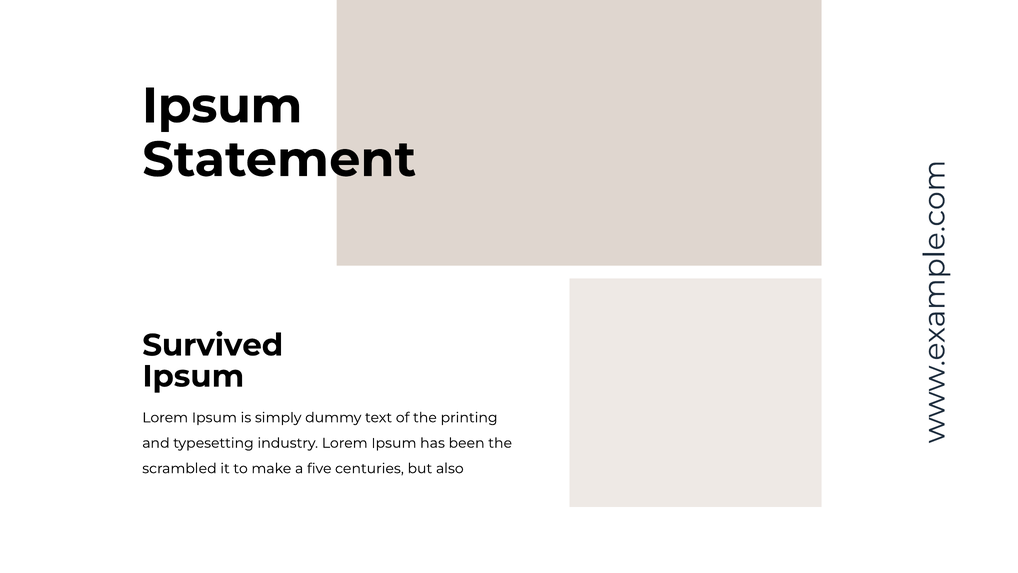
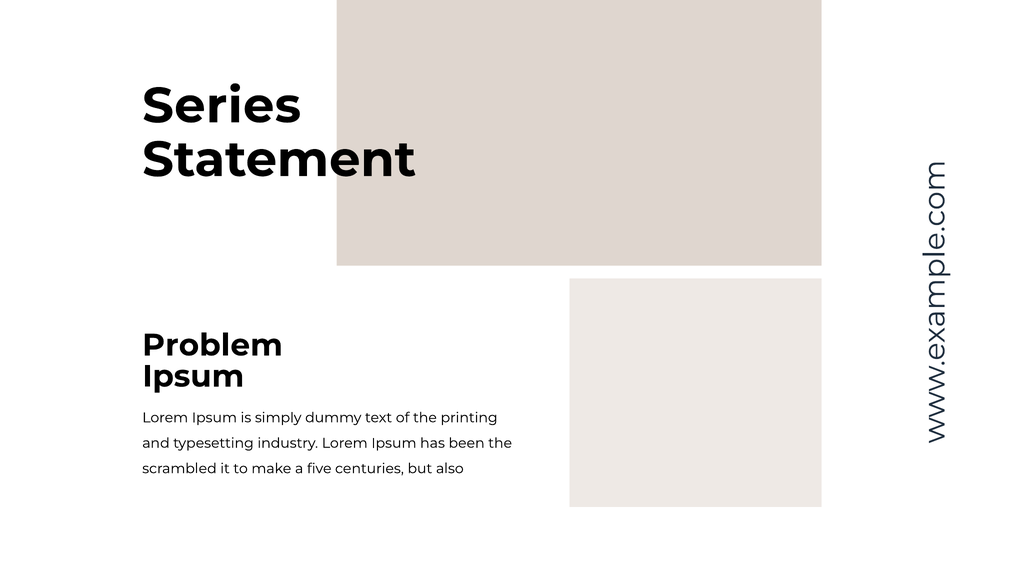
Ipsum at (222, 106): Ipsum -> Series
Survived: Survived -> Problem
